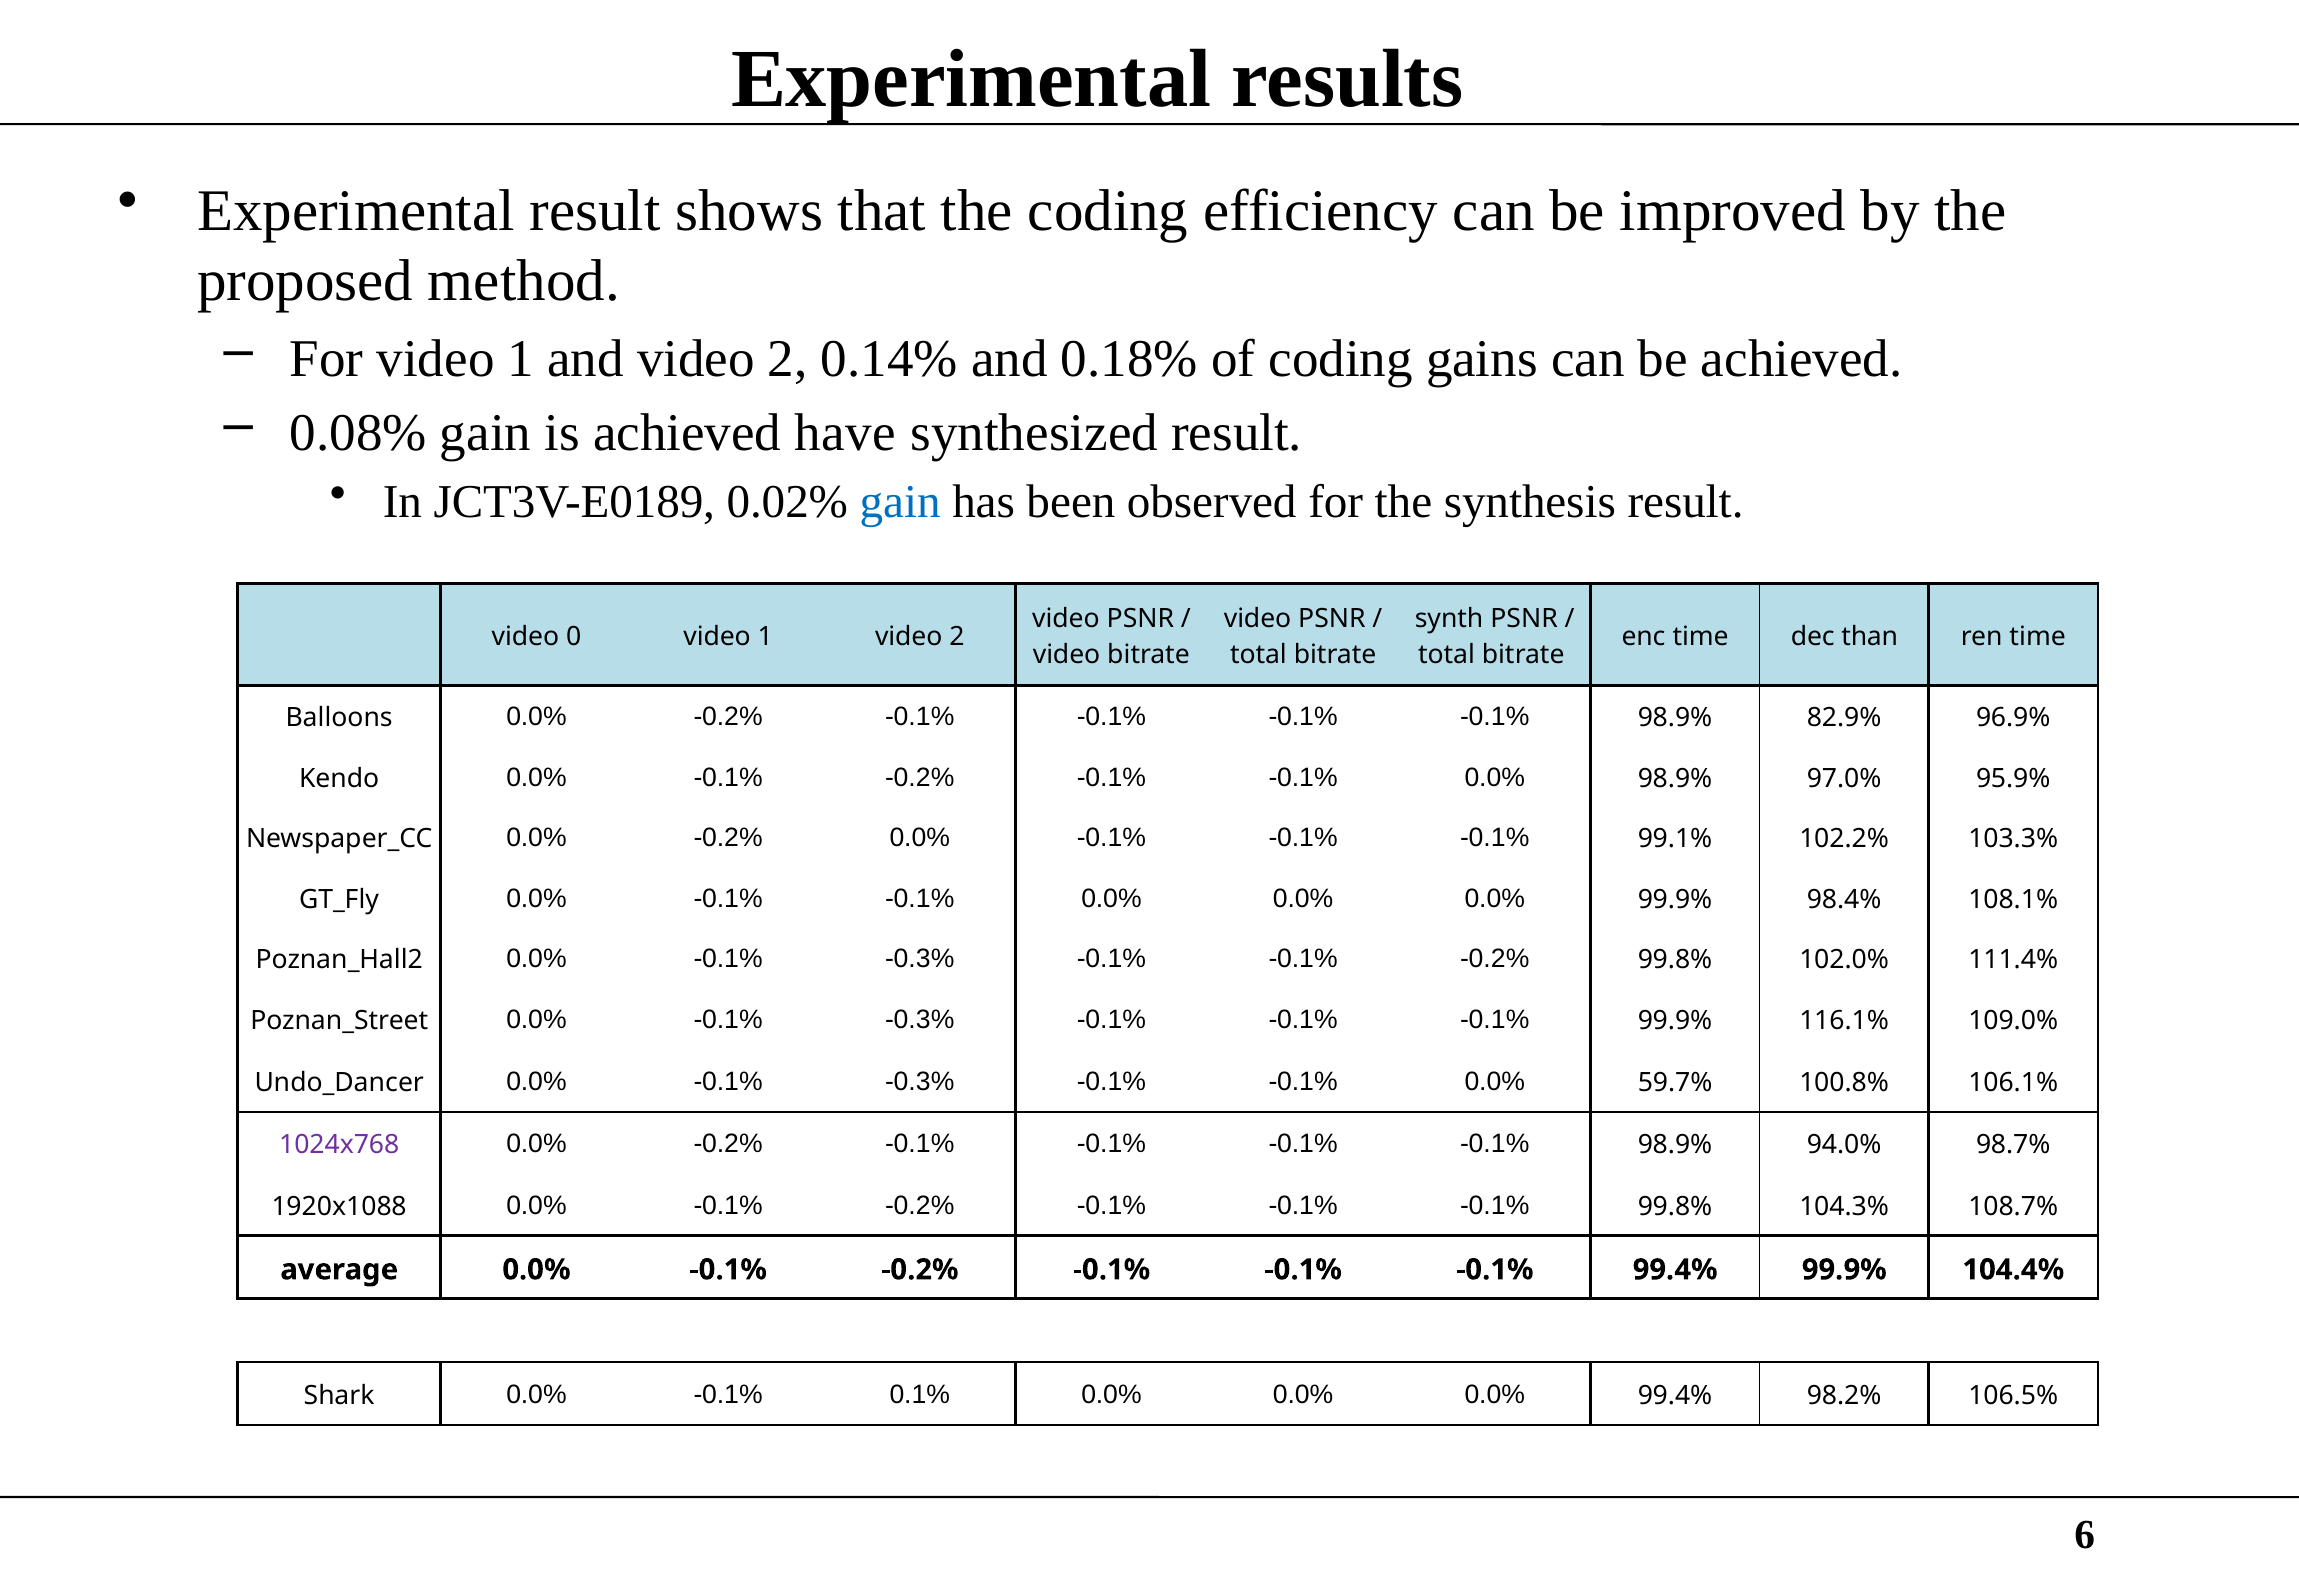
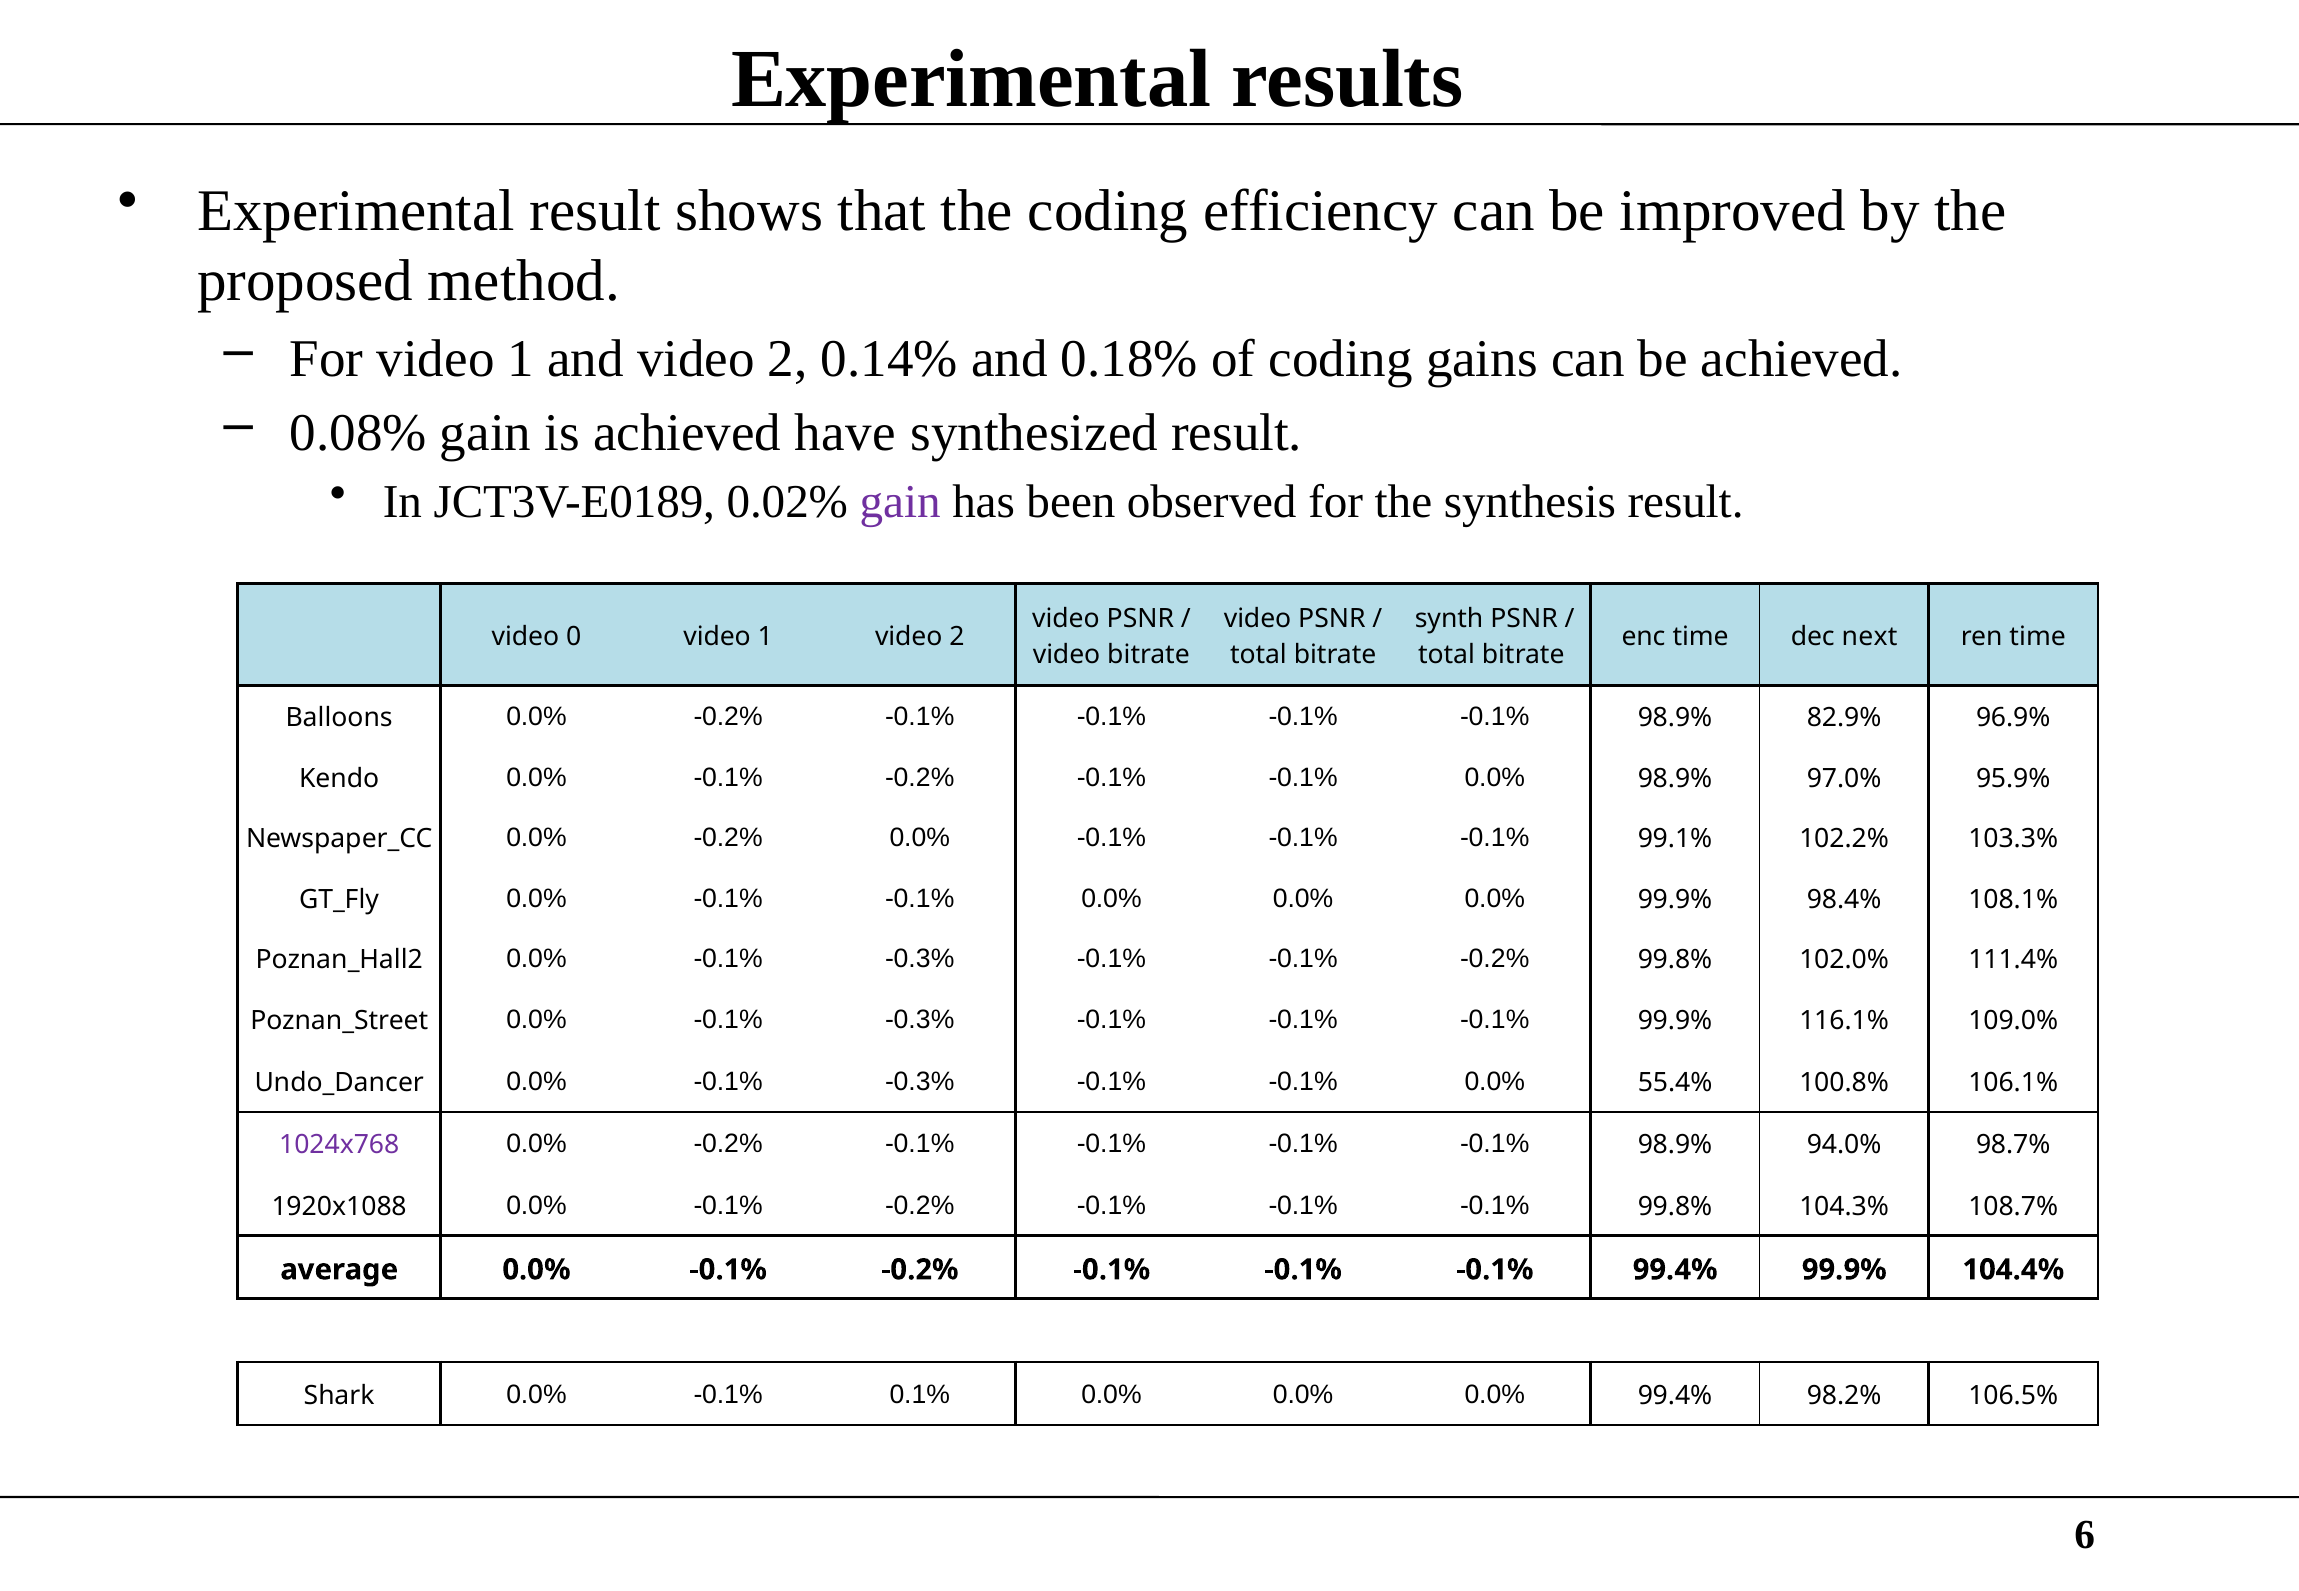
gain at (900, 502) colour: blue -> purple
than: than -> next
59.7%: 59.7% -> 55.4%
